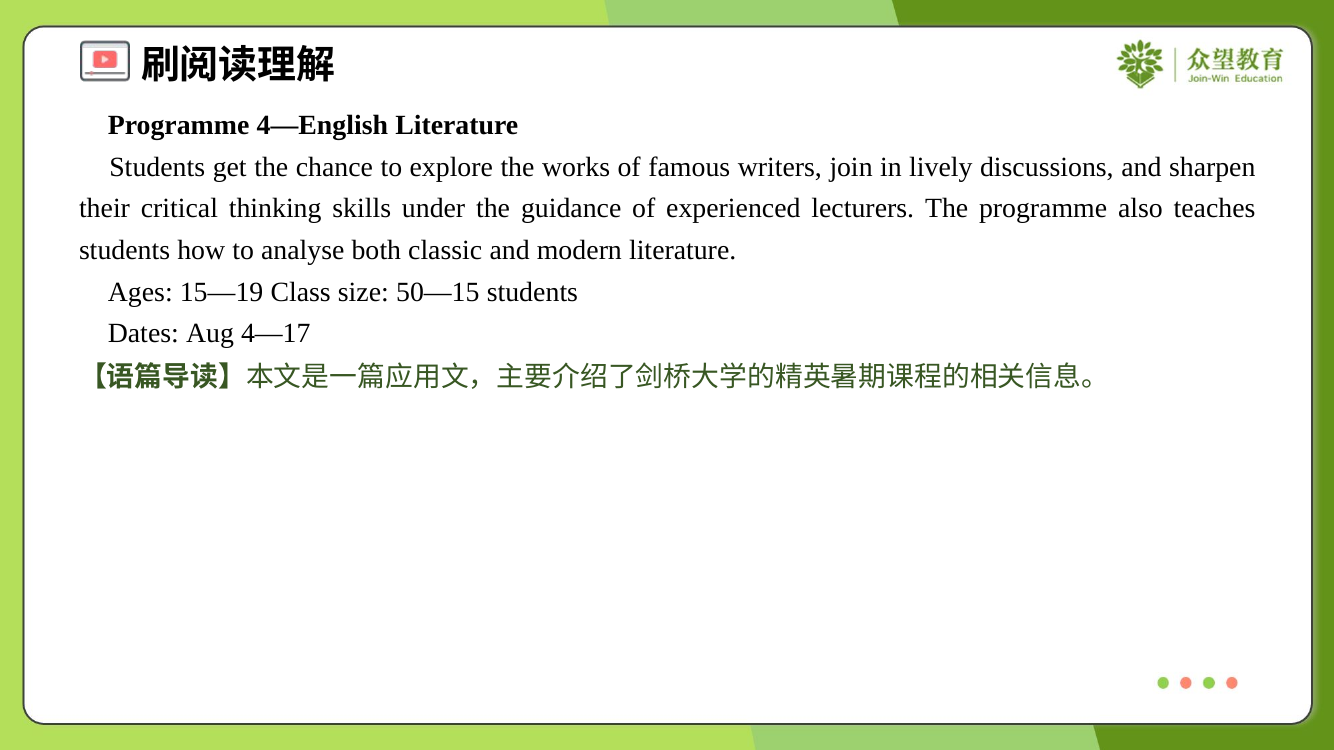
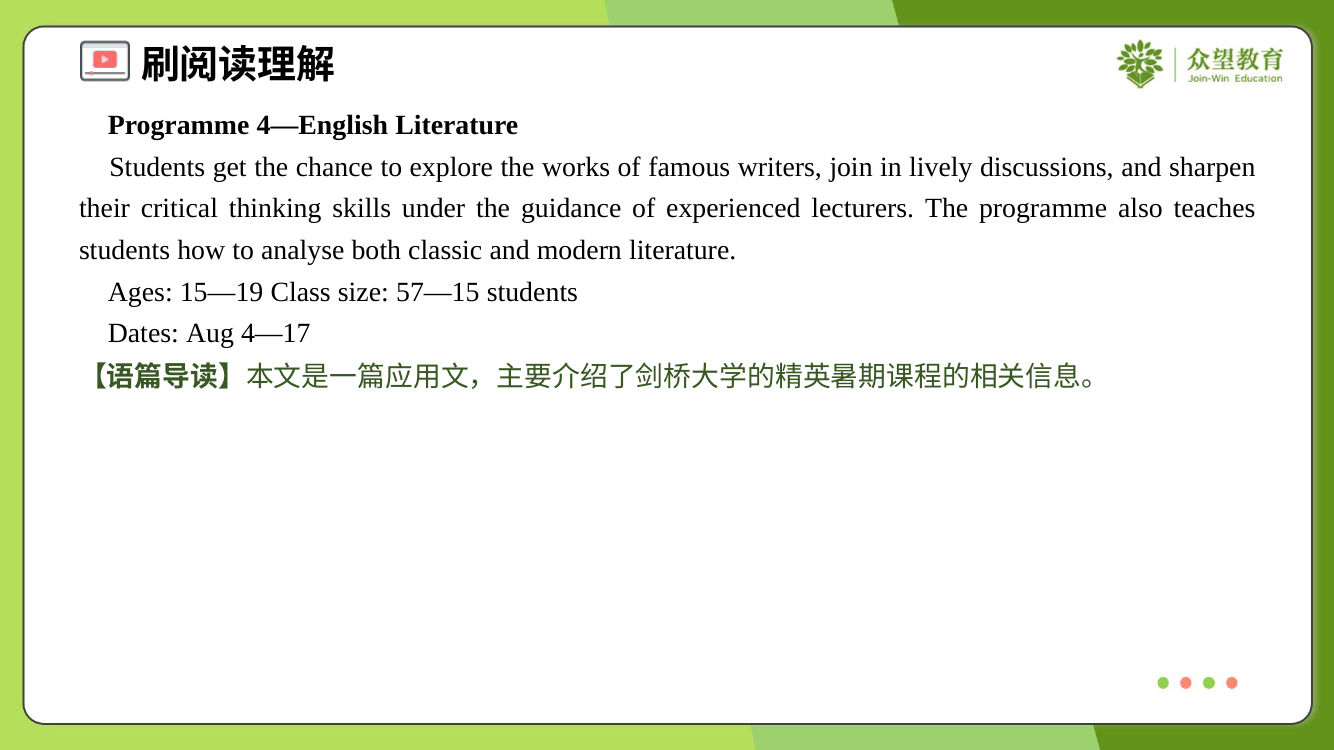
50—15: 50—15 -> 57—15
